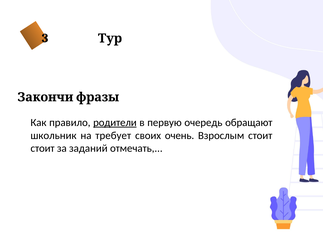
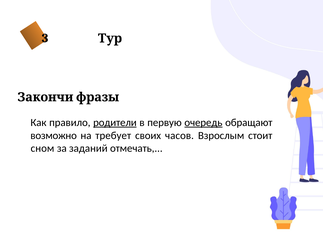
очередь underline: none -> present
школьник: школьник -> возможно
очень: очень -> часов
стоит at (43, 148): стоит -> сном
